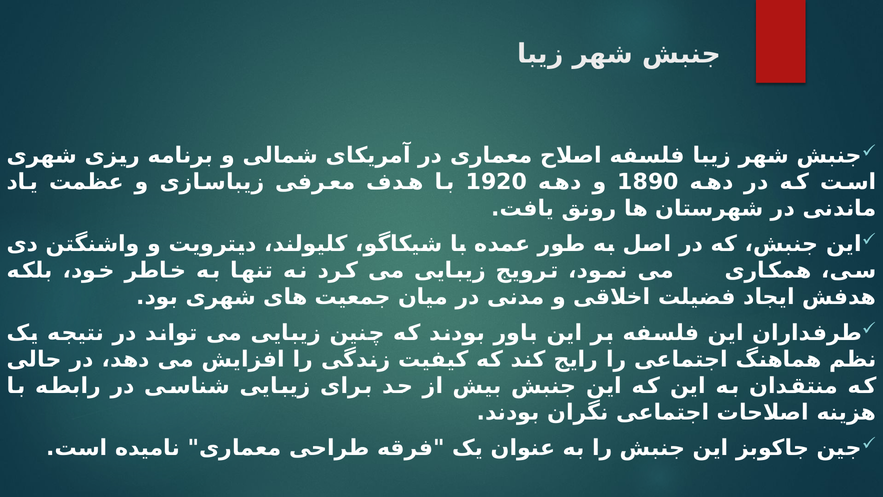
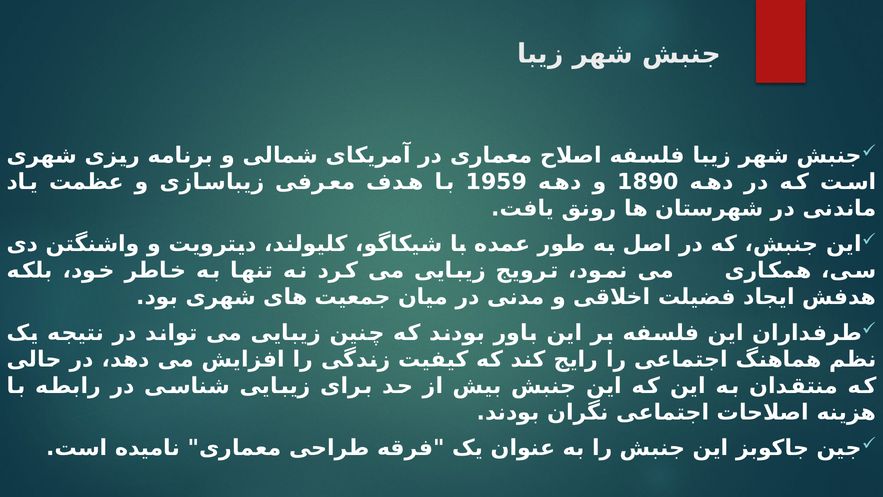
1920: 1920 -> 1959
